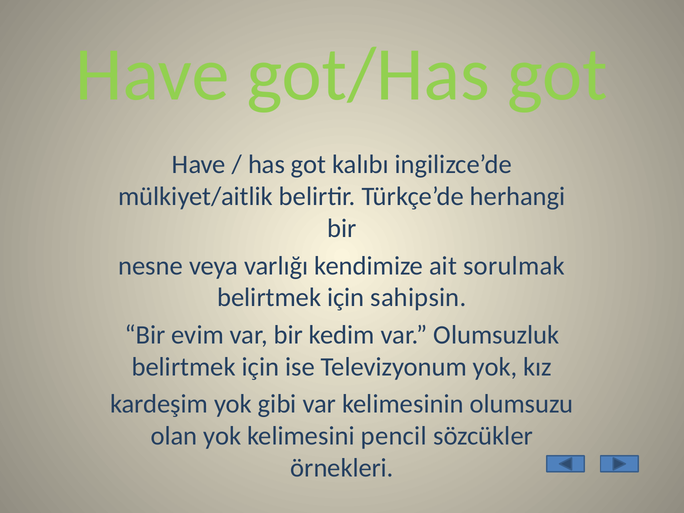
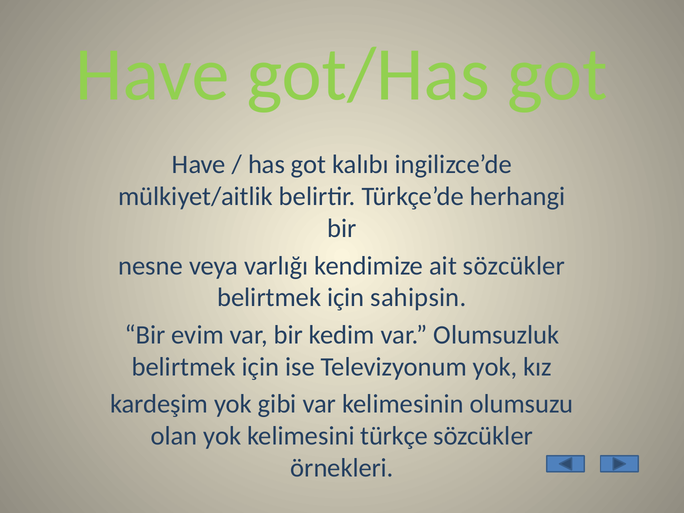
ait sorulmak: sorulmak -> sözcükler
pencil: pencil -> türkçe
